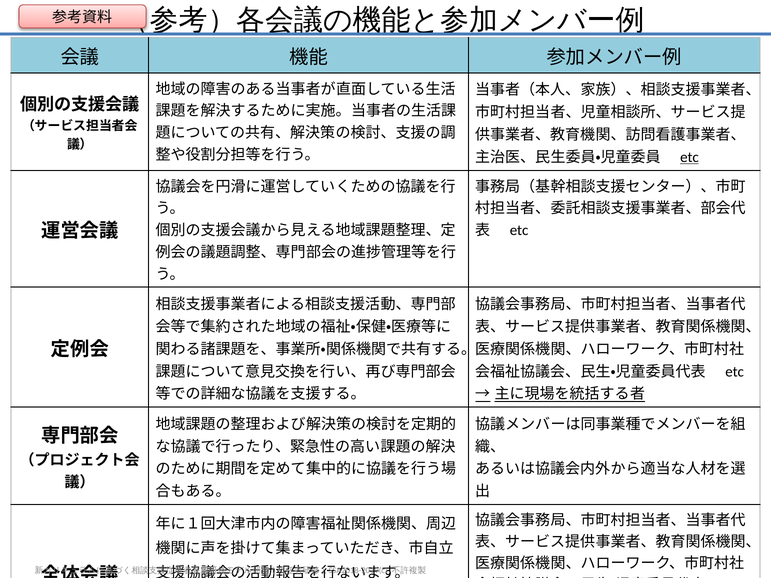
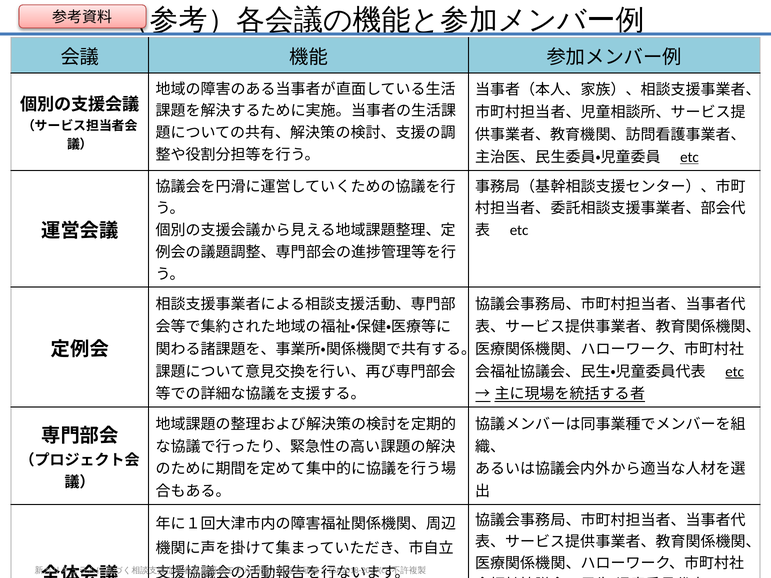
etc at (735, 372) underline: none -> present
